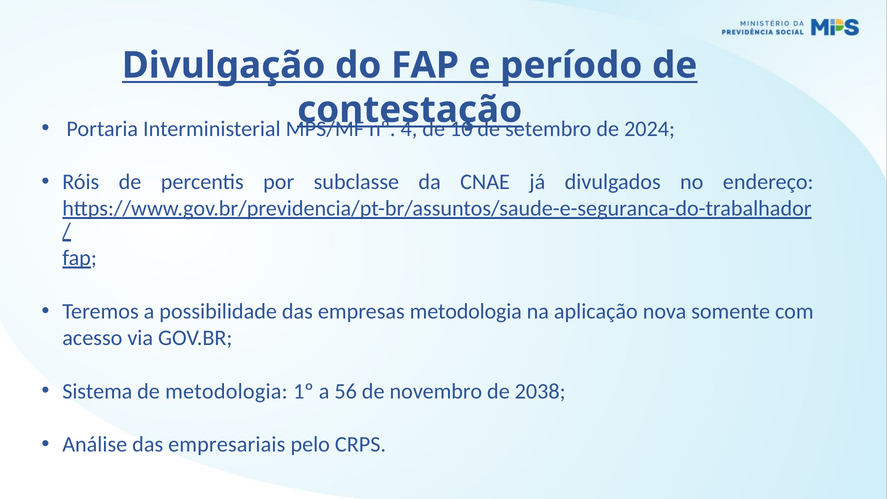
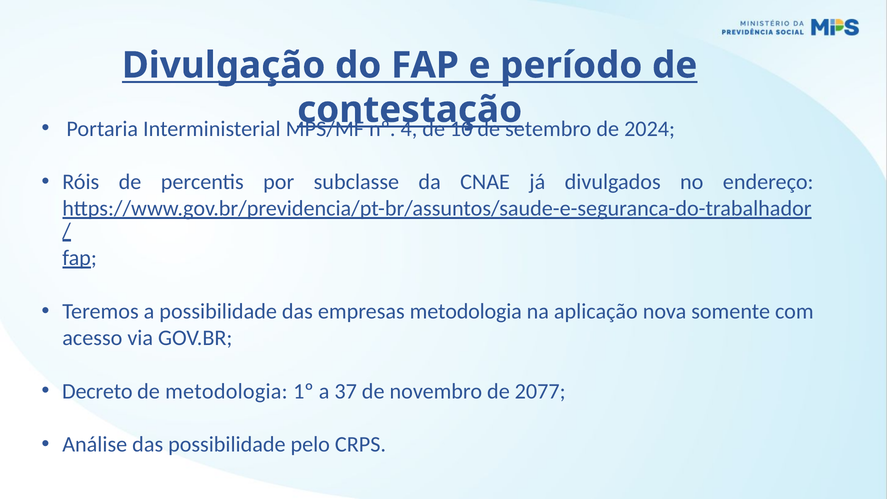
Sistema: Sistema -> Decreto
56: 56 -> 37
2038: 2038 -> 2077
das empresariais: empresariais -> possibilidade
